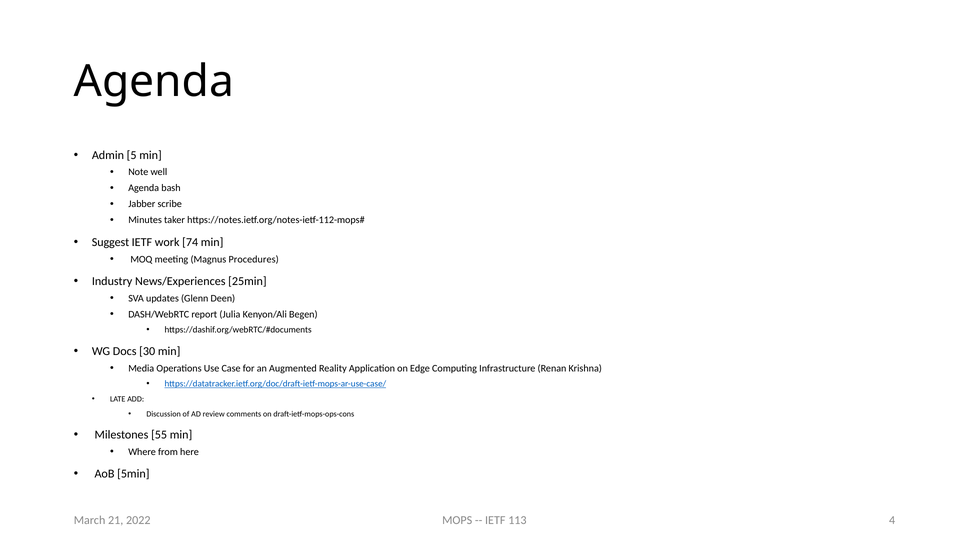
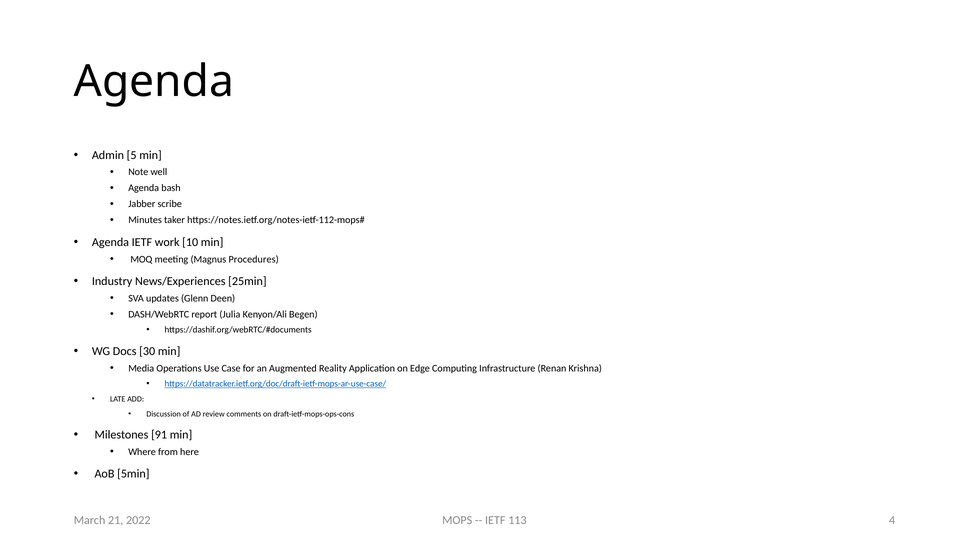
Suggest at (111, 242): Suggest -> Agenda
74: 74 -> 10
55: 55 -> 91
